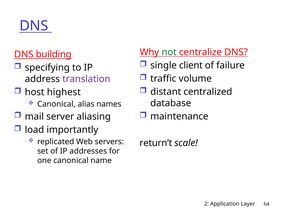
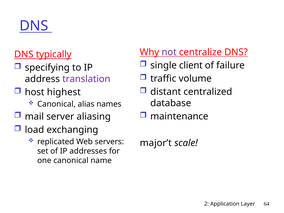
not colour: green -> purple
building: building -> typically
importantly: importantly -> exchanging
return’t: return’t -> major’t
